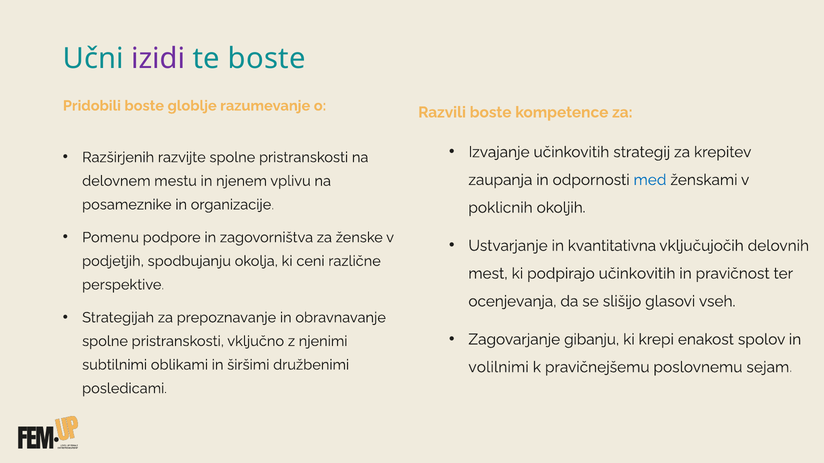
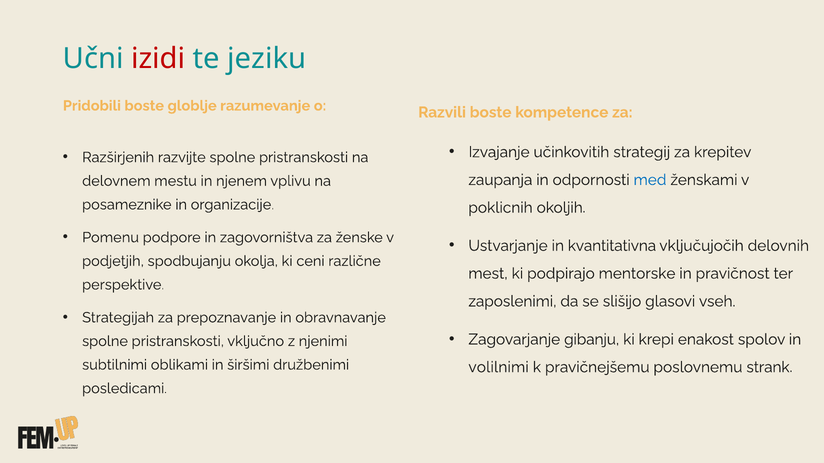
izidi colour: purple -> red
te boste: boste -> jeziku
podpirajo učinkovitih: učinkovitih -> mentorske
ocenjevanja: ocenjevanja -> zaposlenimi
sejam: sejam -> strank
